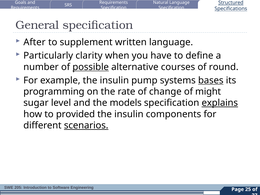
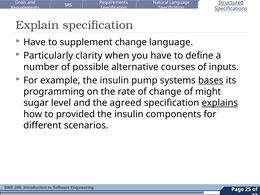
General: General -> Explain
After at (35, 42): After -> Have
supplement written: written -> change
possible underline: present -> none
round: round -> inputs
models: models -> agreed
scenarios underline: present -> none
